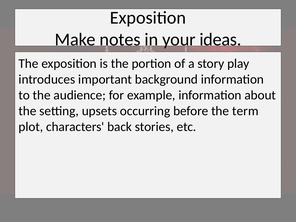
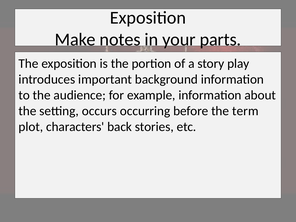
ideas: ideas -> parts
upsets: upsets -> occurs
